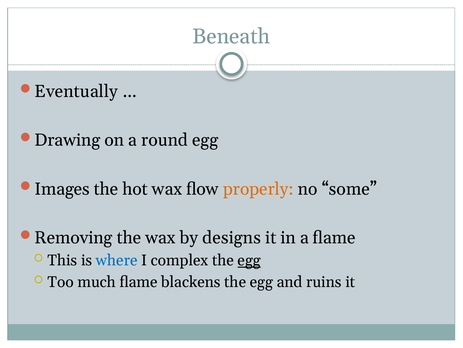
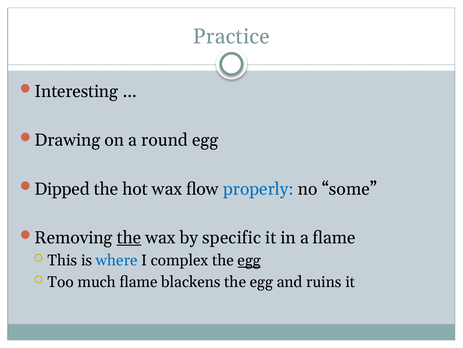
Beneath: Beneath -> Practice
Eventually: Eventually -> Interesting
Images: Images -> Dipped
properly colour: orange -> blue
the at (129, 237) underline: none -> present
designs: designs -> specific
